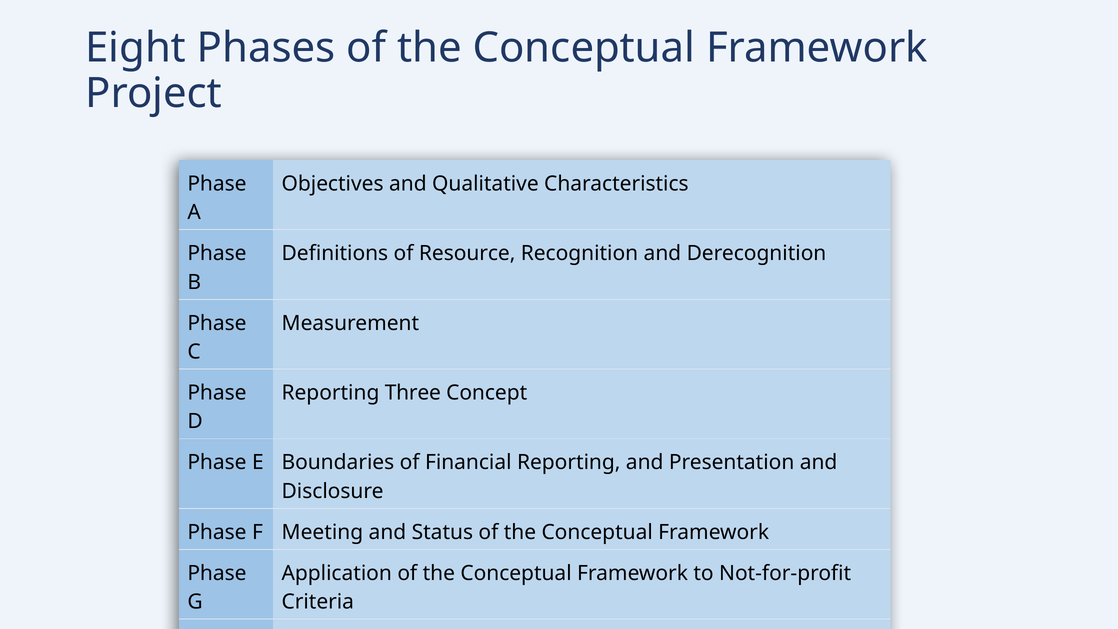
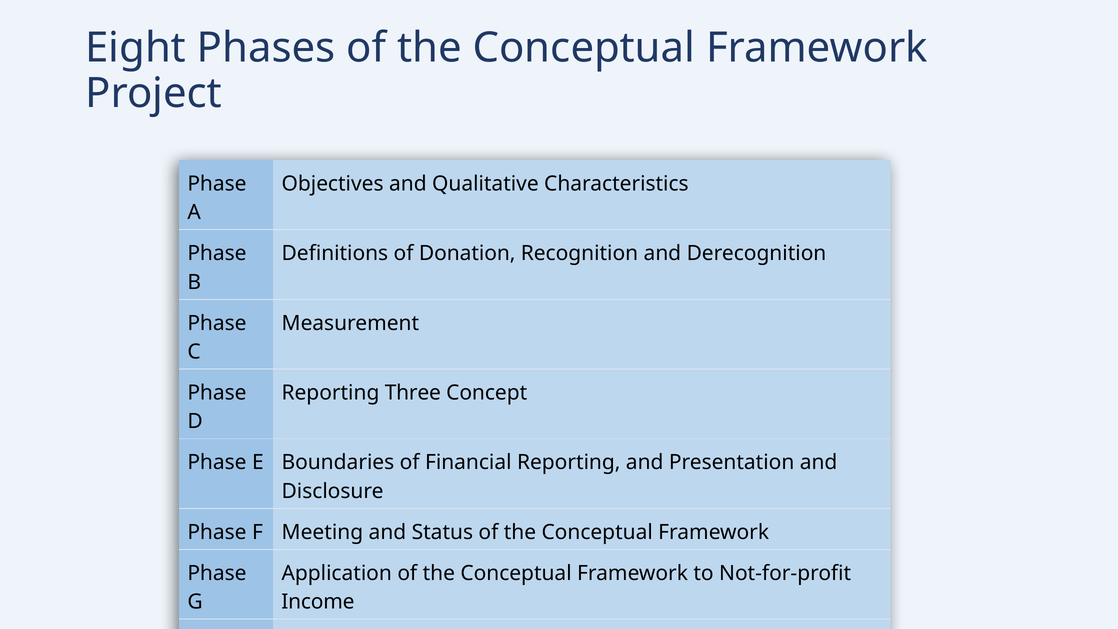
Resource: Resource -> Donation
Criteria: Criteria -> Income
